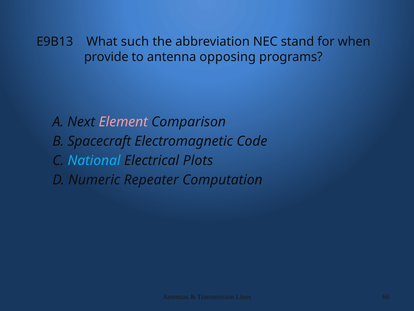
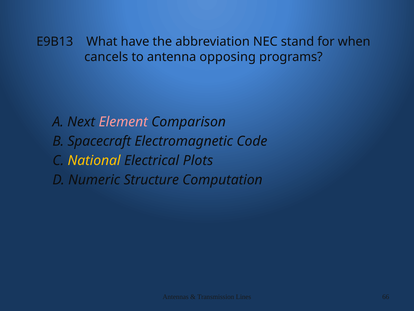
such: such -> have
provide: provide -> cancels
National colour: light blue -> yellow
Repeater: Repeater -> Structure
